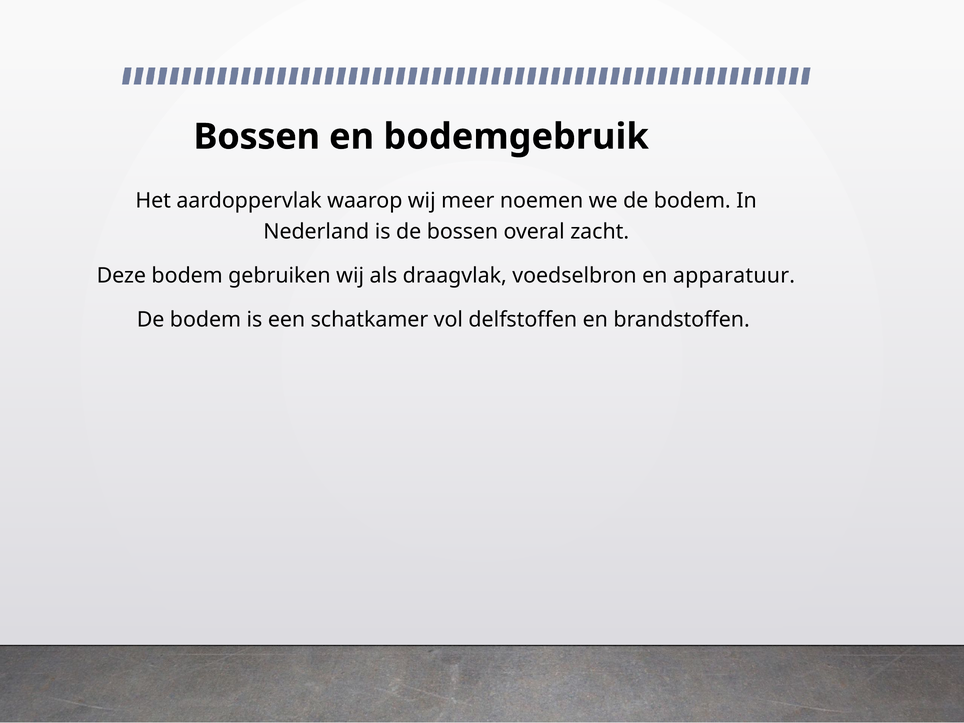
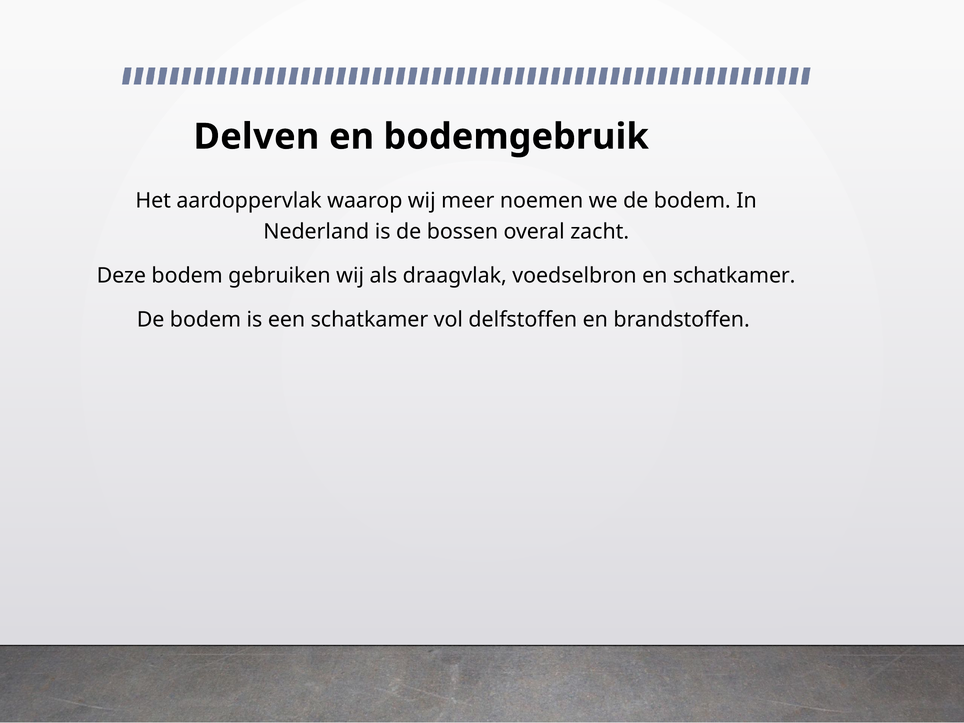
Bossen at (257, 137): Bossen -> Delven
en apparatuur: apparatuur -> schatkamer
